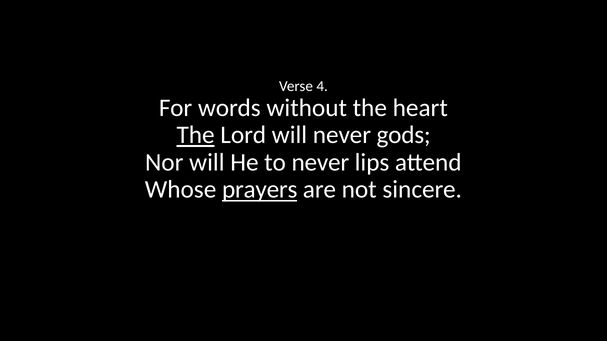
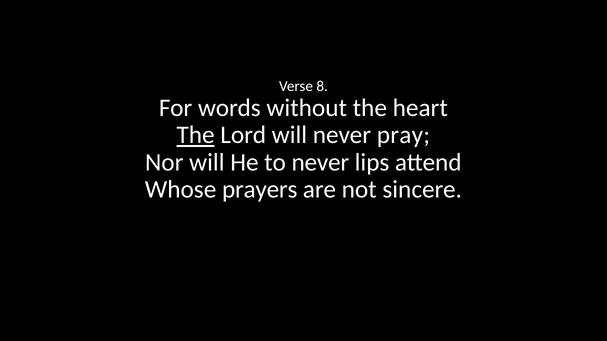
4: 4 -> 8
gods: gods -> pray
prayers underline: present -> none
